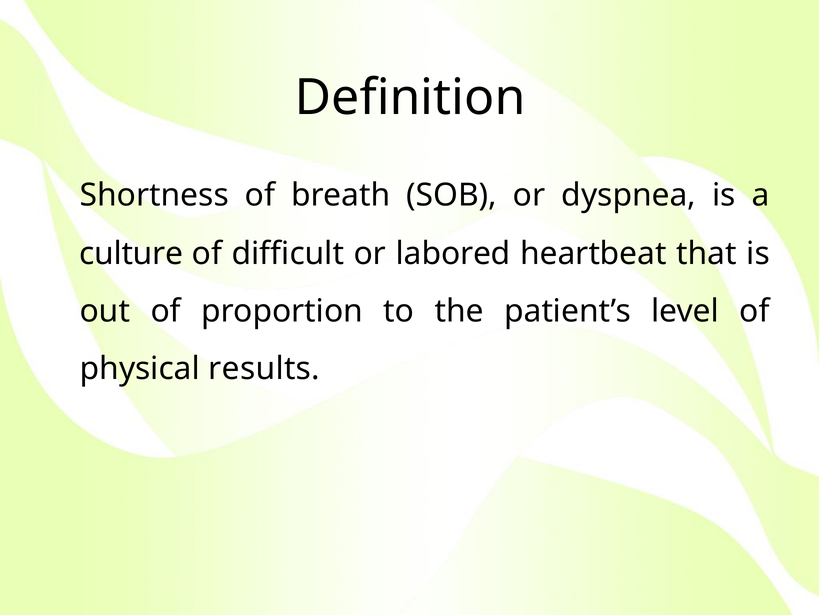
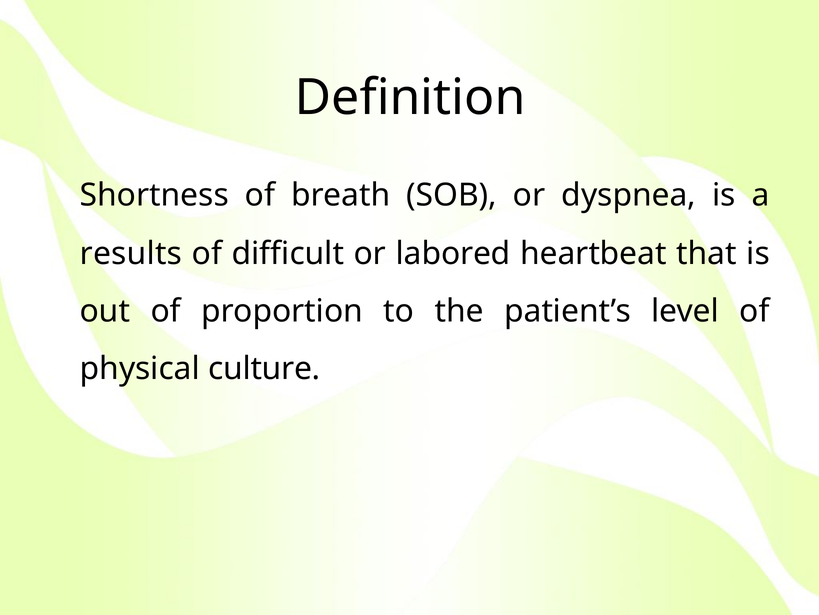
culture: culture -> results
results: results -> culture
